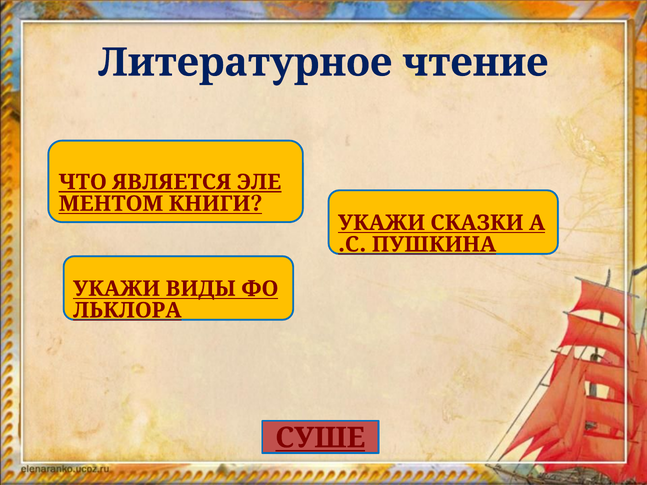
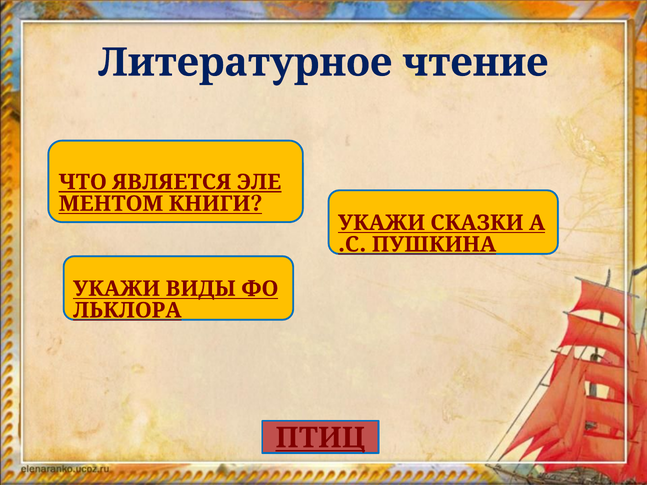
СУШЕ: СУШЕ -> ПТИЦ
